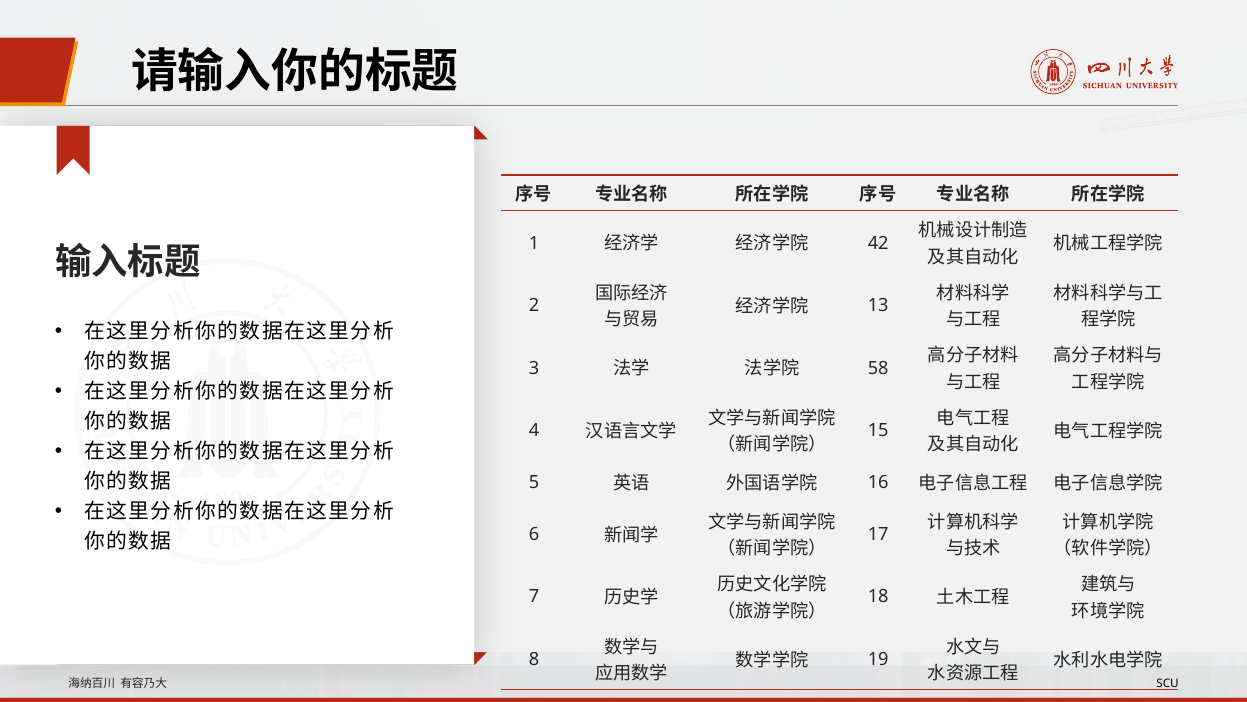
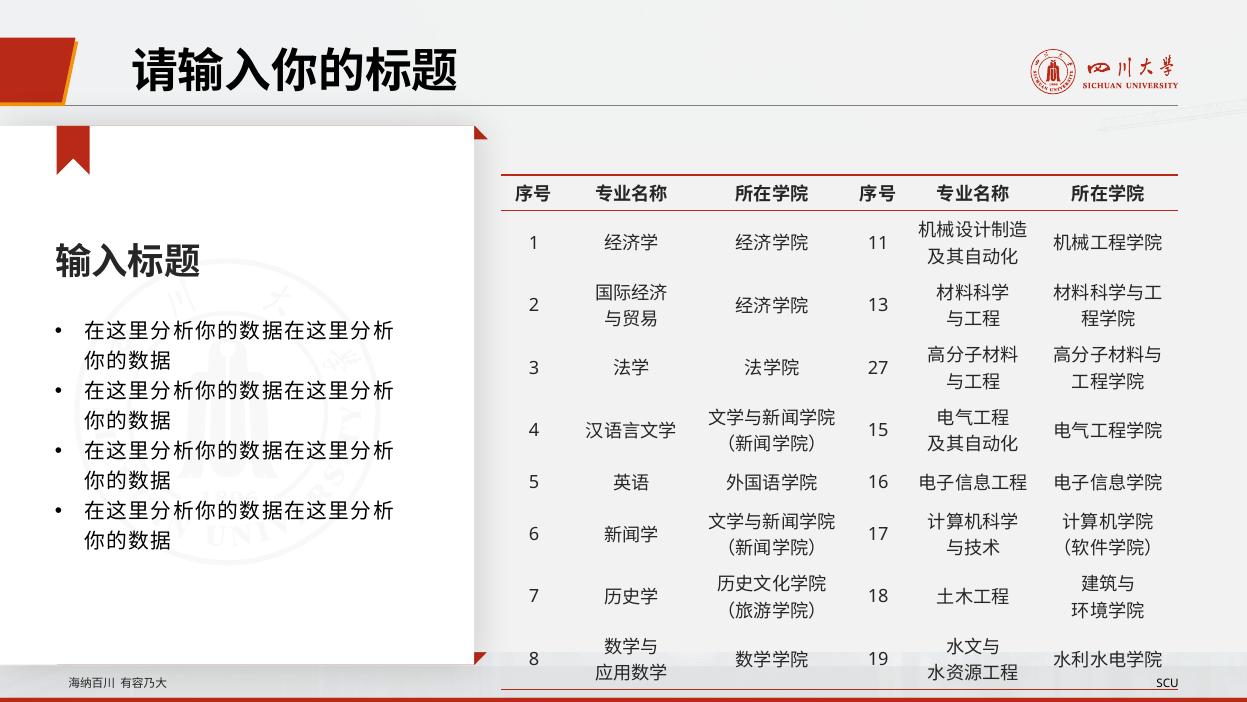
42: 42 -> 11
58: 58 -> 27
